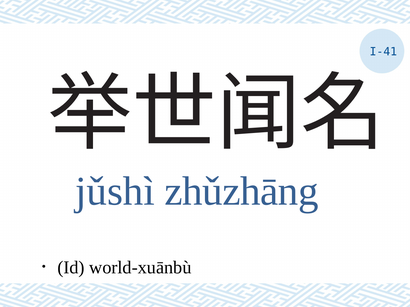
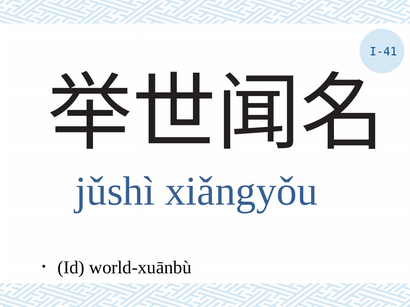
zhǔzhāng: zhǔzhāng -> xiǎngyǒu
